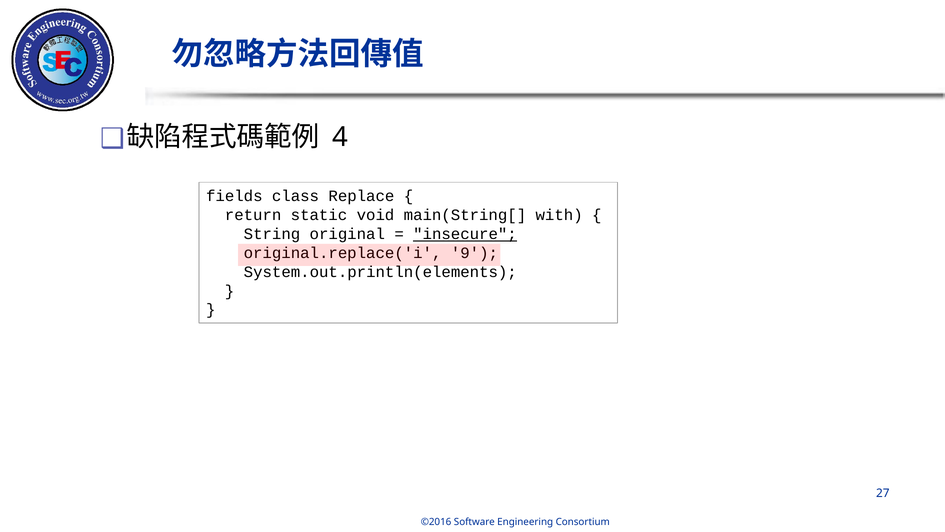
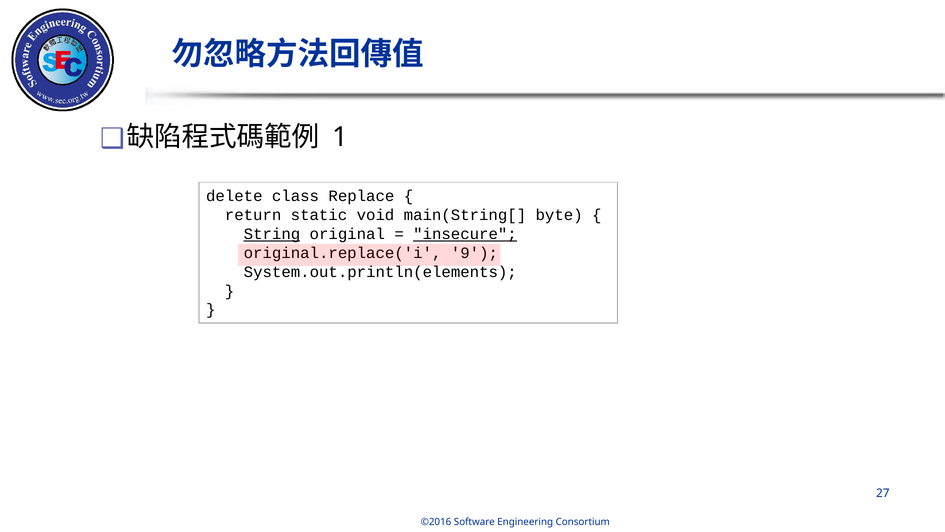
4: 4 -> 1
fields: fields -> delete
with: with -> byte
String underline: none -> present
